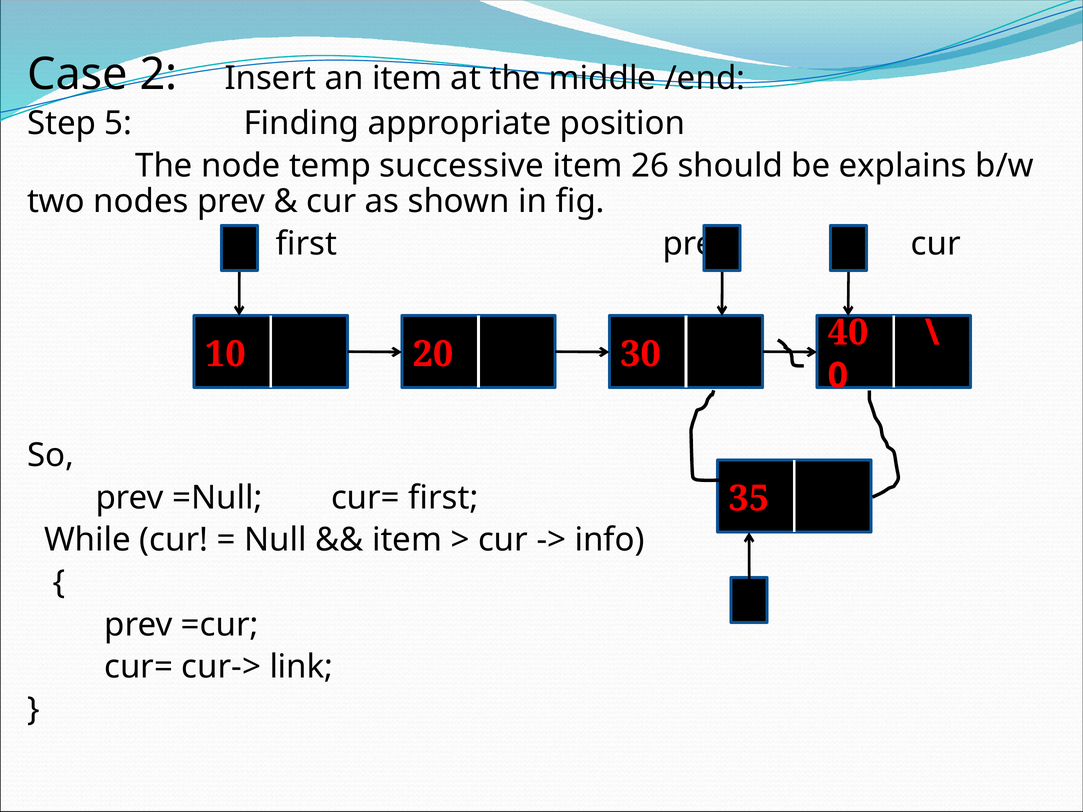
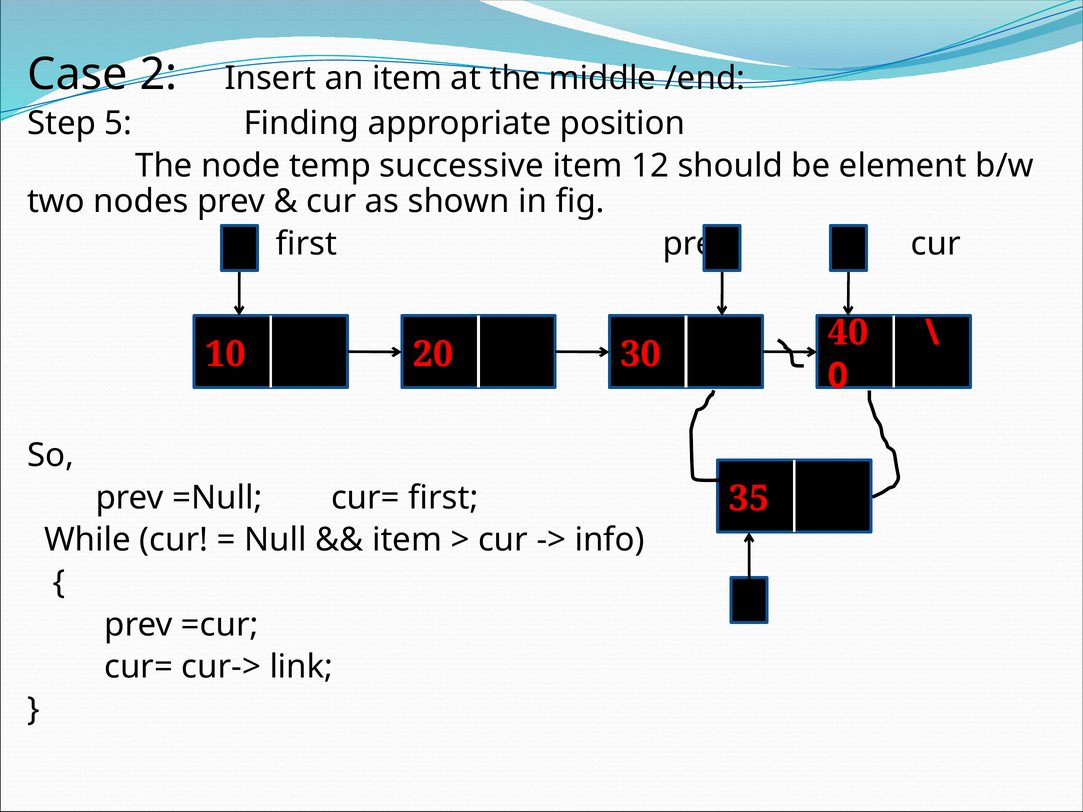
26: 26 -> 12
explains: explains -> element
